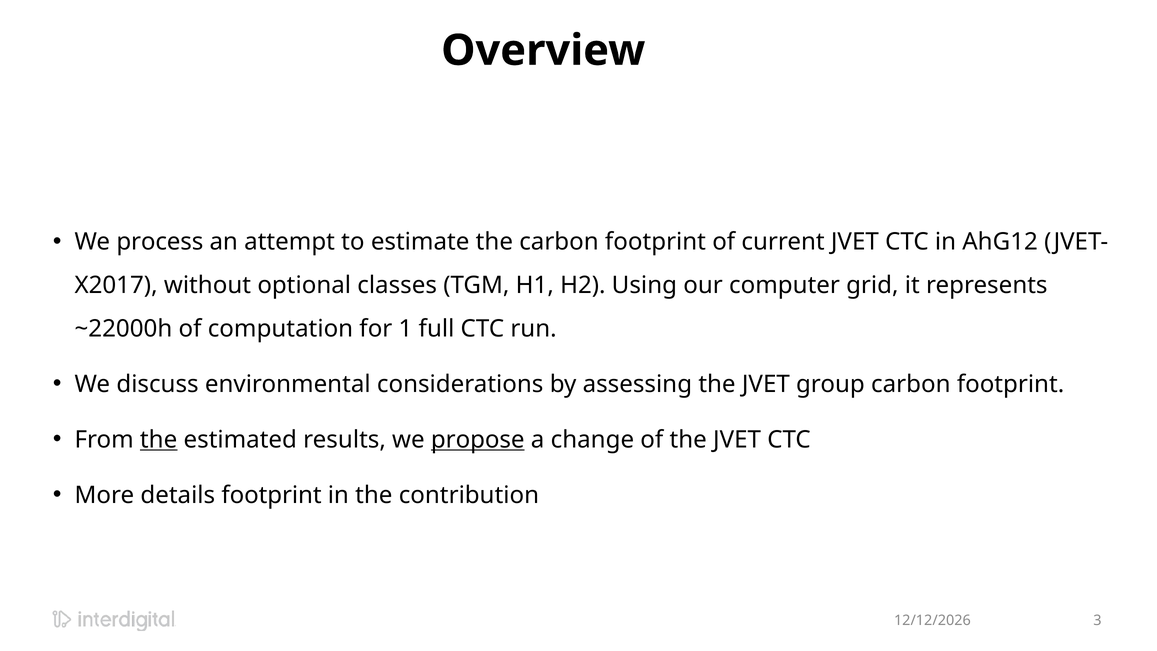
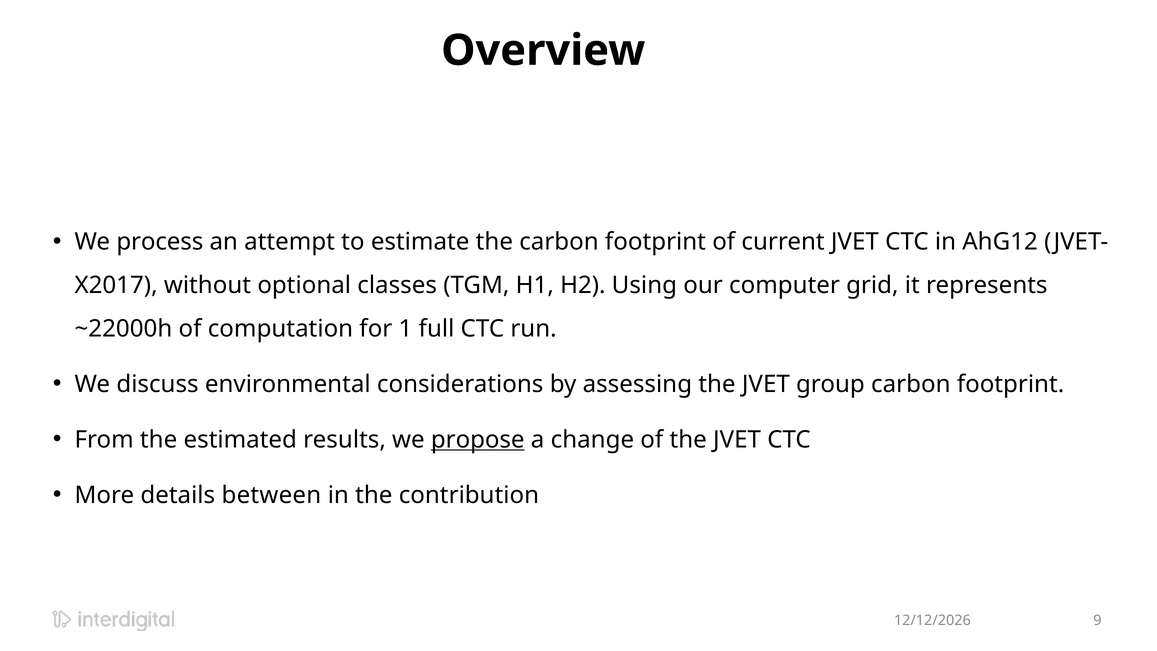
the at (159, 440) underline: present -> none
details footprint: footprint -> between
3: 3 -> 9
